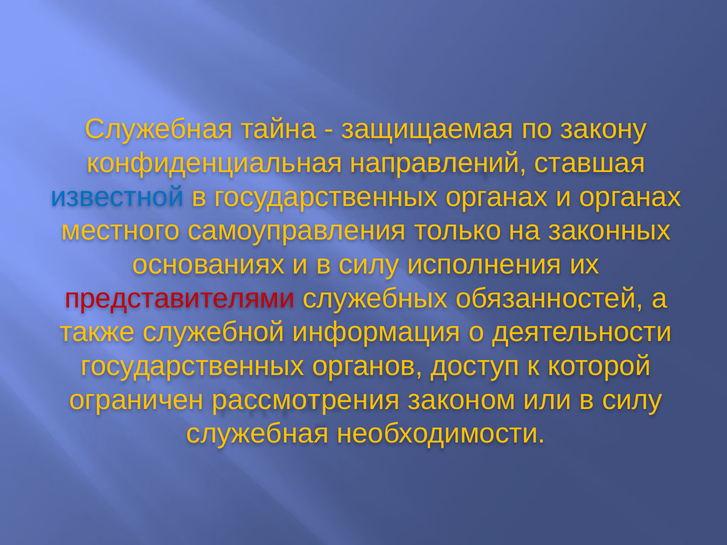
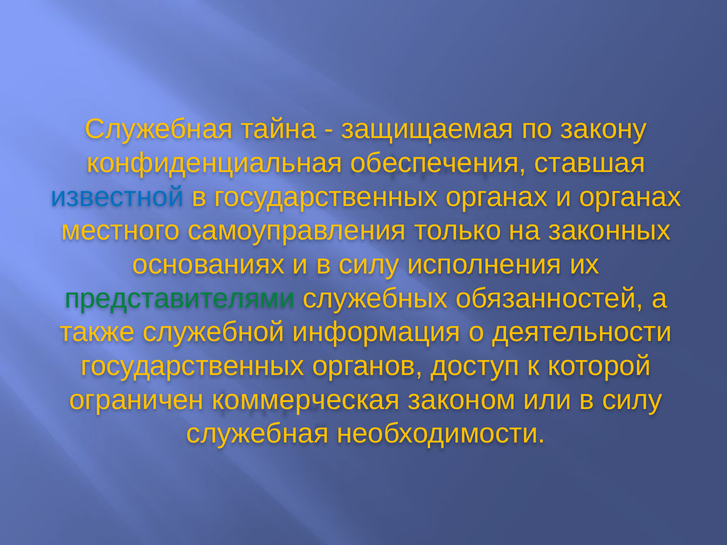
направлений: направлений -> обеспечения
представителями colour: red -> green
рассмотрения: рассмотрения -> коммерческая
